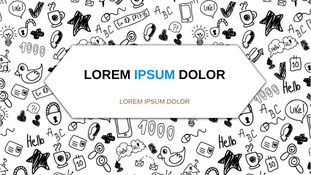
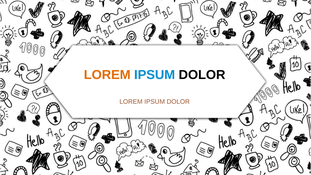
LOREM at (107, 75) colour: black -> orange
